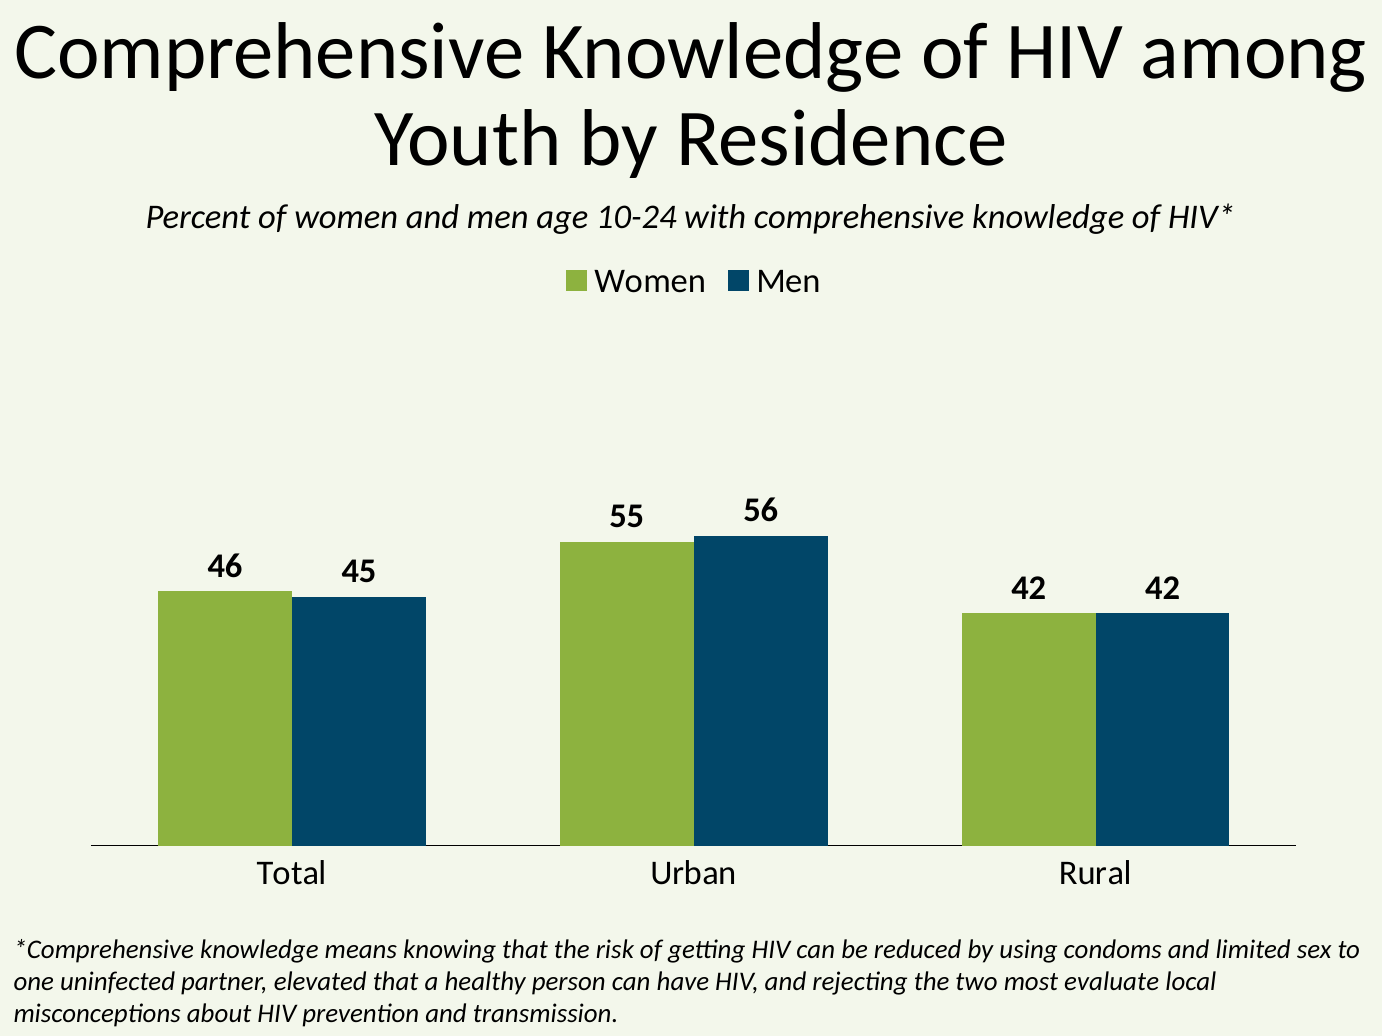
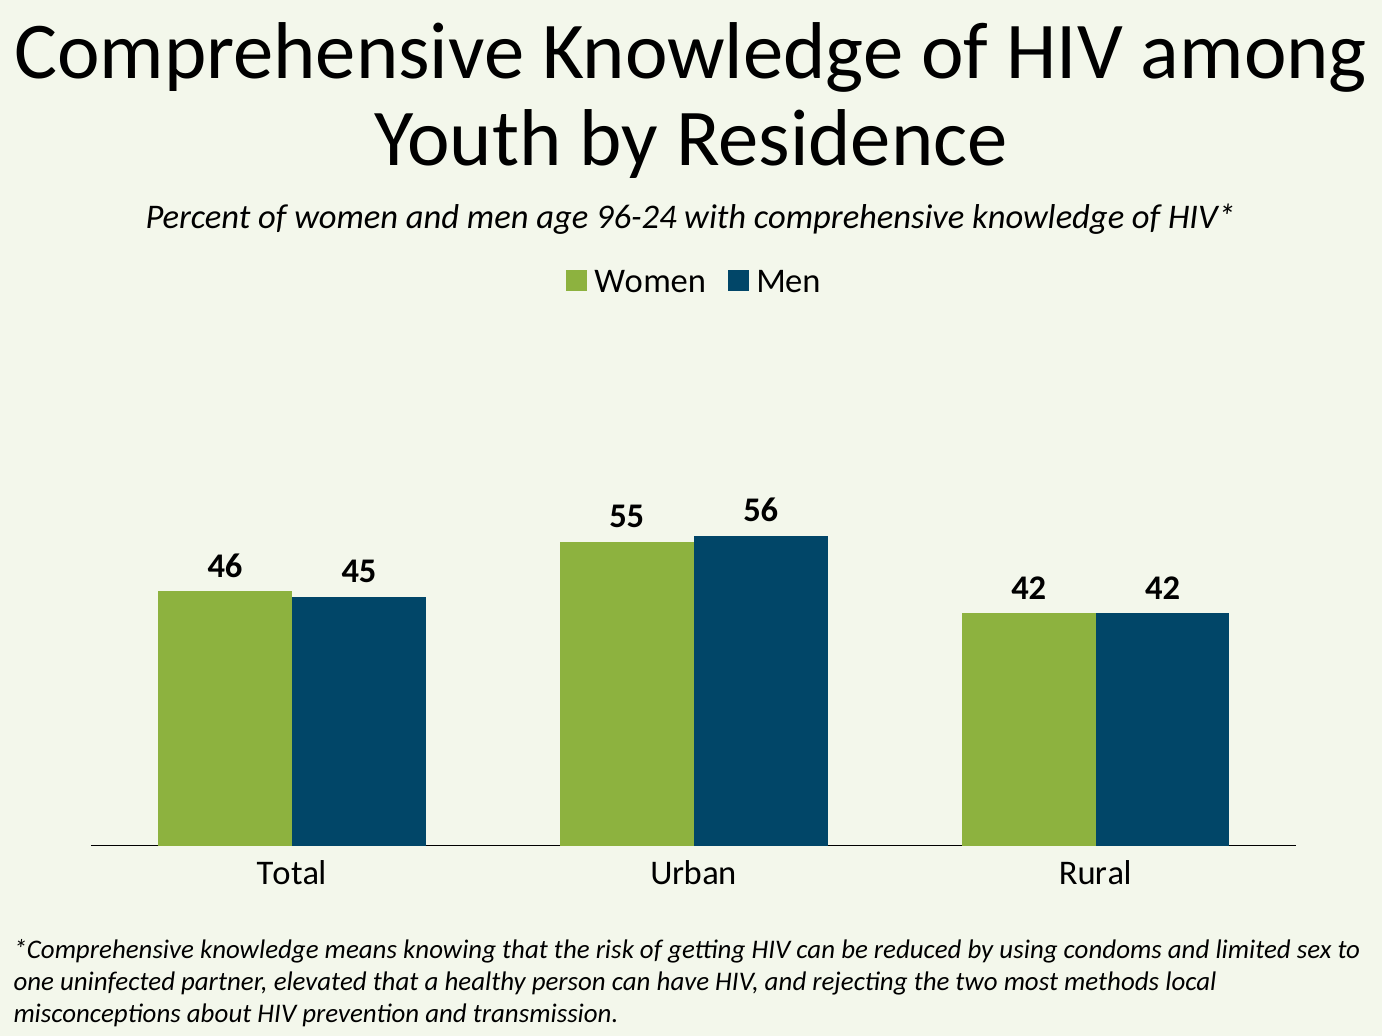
10-24: 10-24 -> 96-24
evaluate: evaluate -> methods
